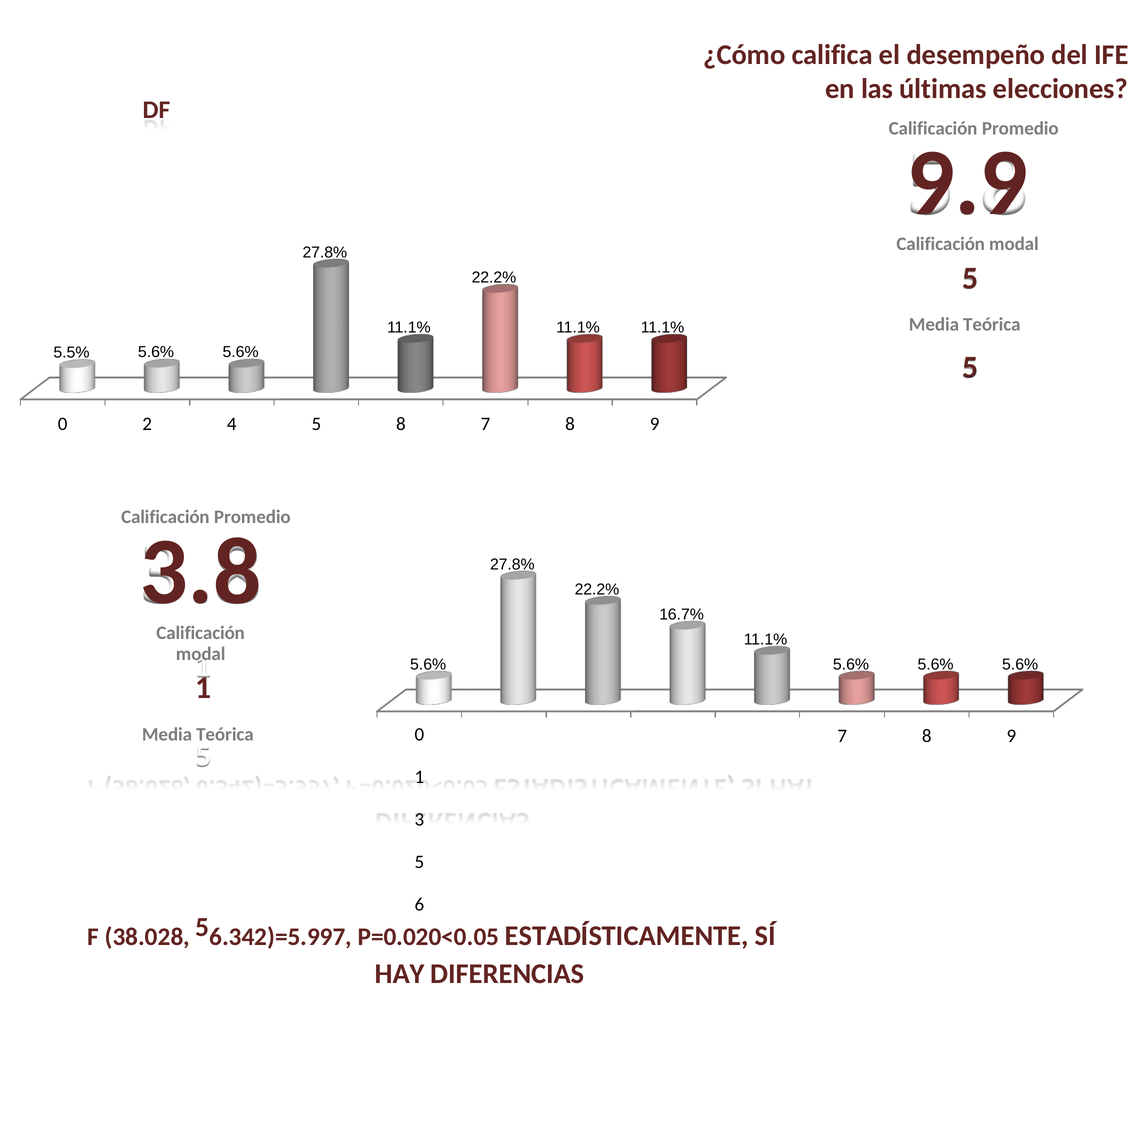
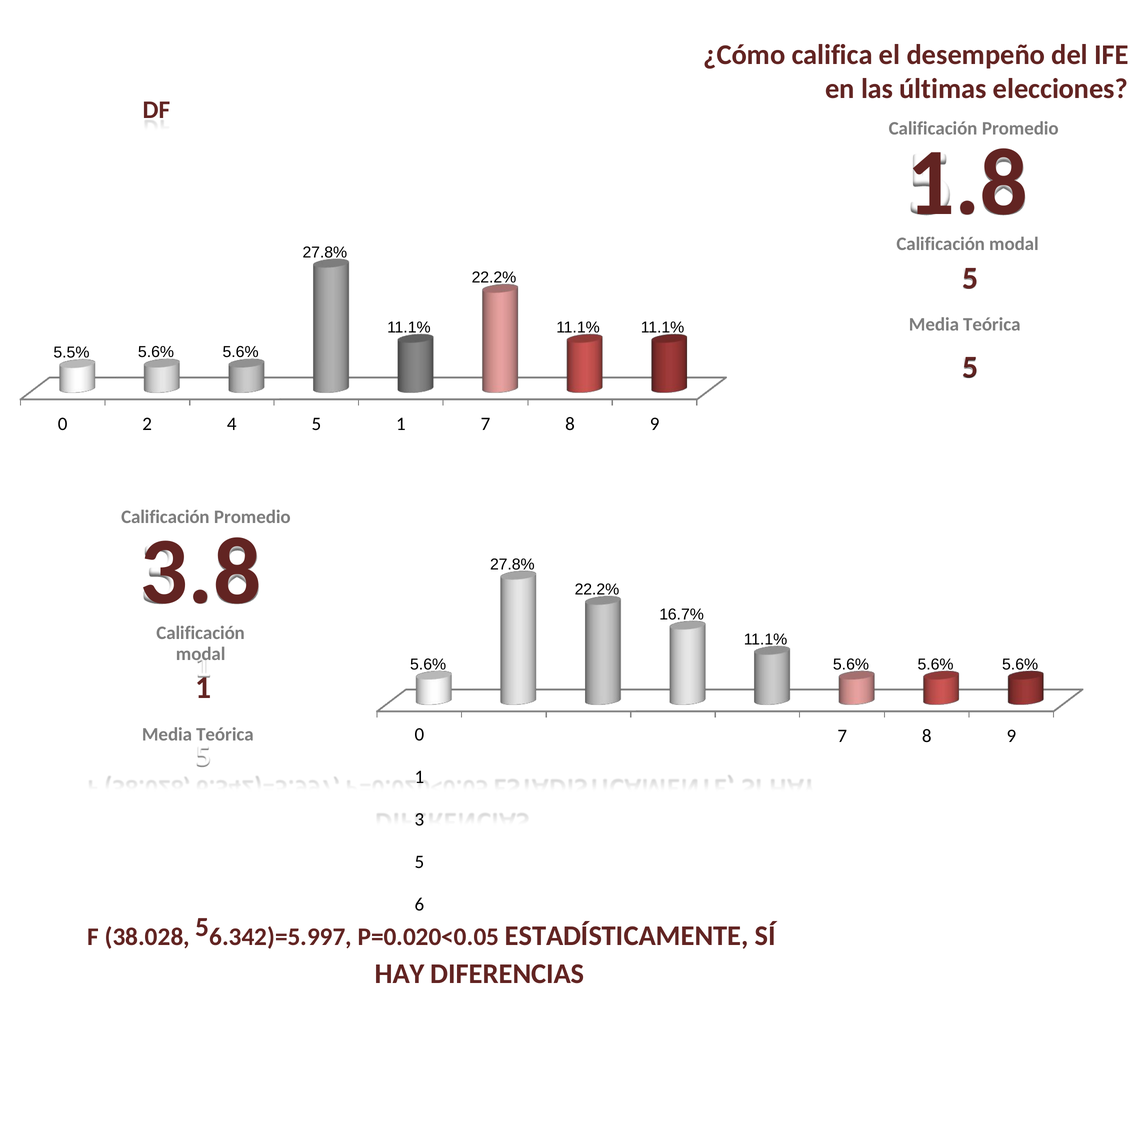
9.9: 9.9 -> 1.8
5 8: 8 -> 1
